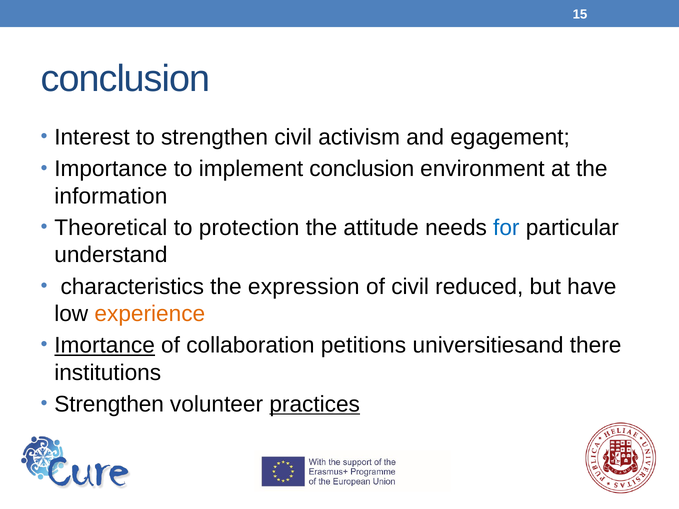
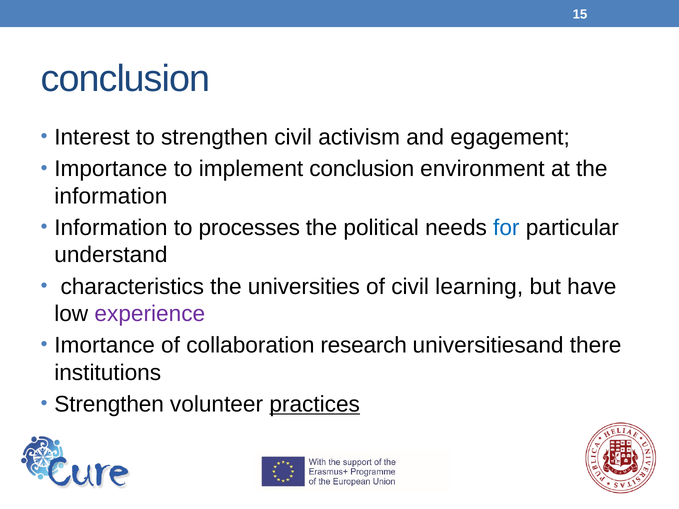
Theoretical at (111, 228): Theoretical -> Information
protection: protection -> processes
attitude: attitude -> political
expression: expression -> universities
reduced: reduced -> learning
experience colour: orange -> purple
Imortance underline: present -> none
petitions: petitions -> research
